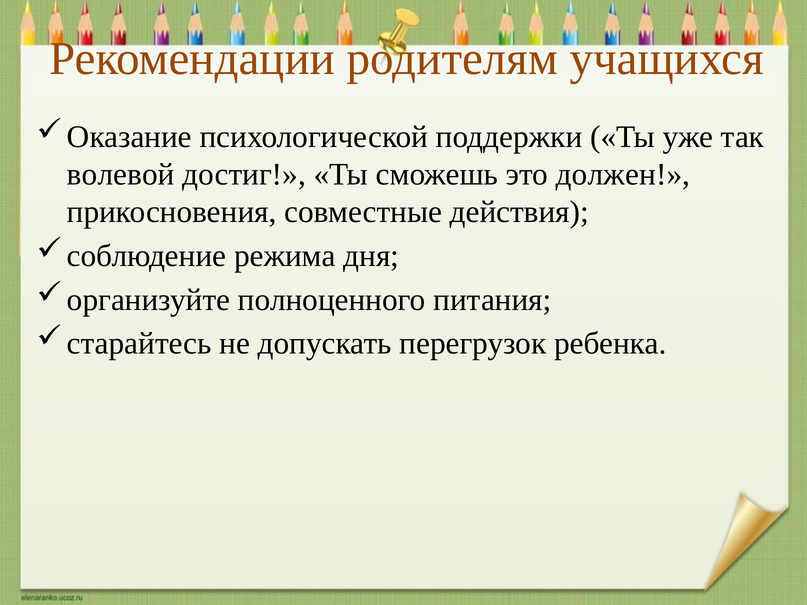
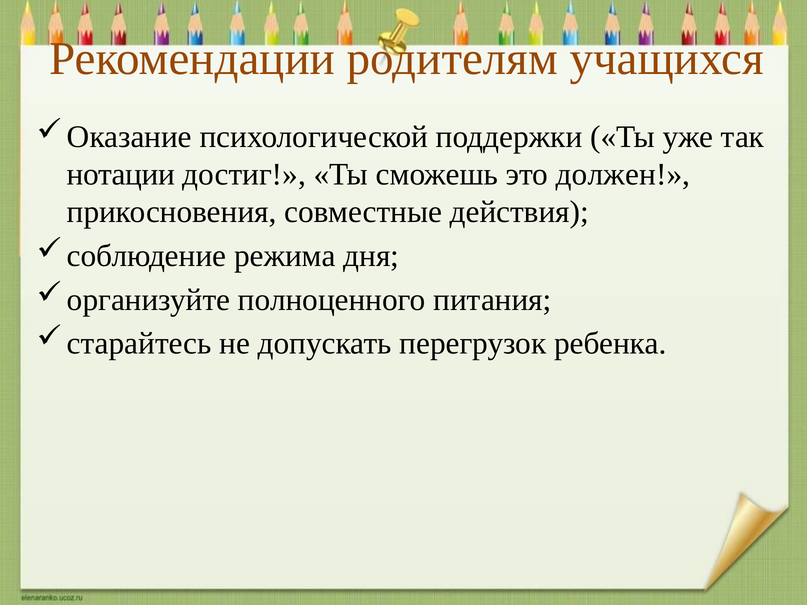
волевой: волевой -> нотации
